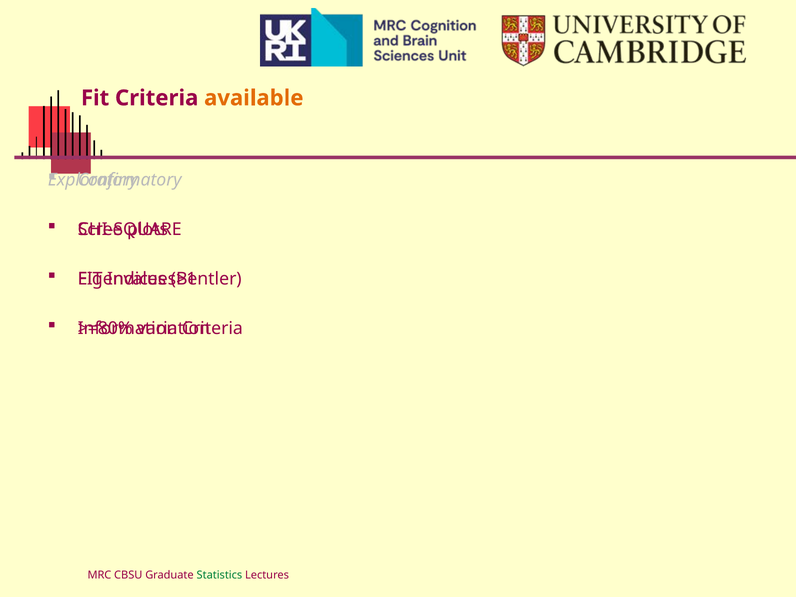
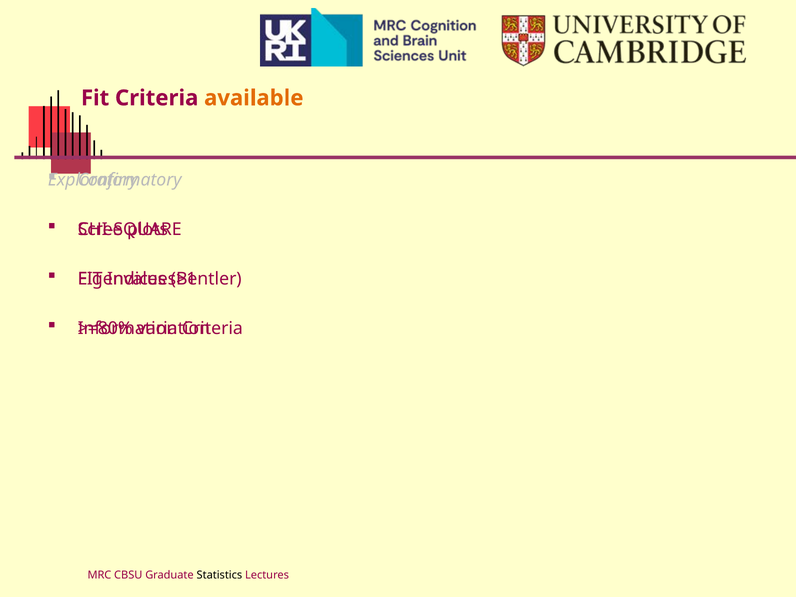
Statistics colour: green -> black
